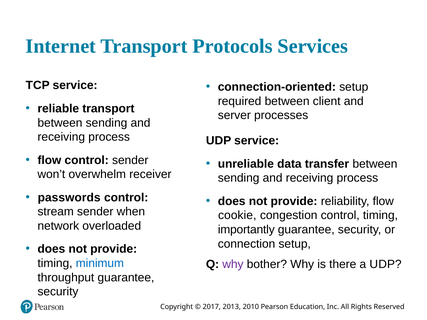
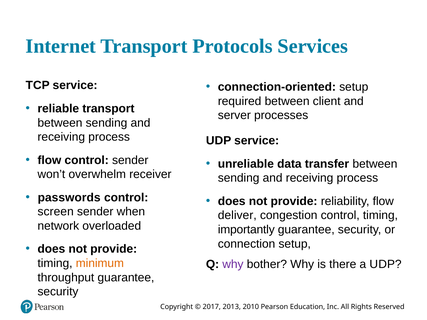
stream: stream -> screen
cookie: cookie -> deliver
minimum colour: blue -> orange
